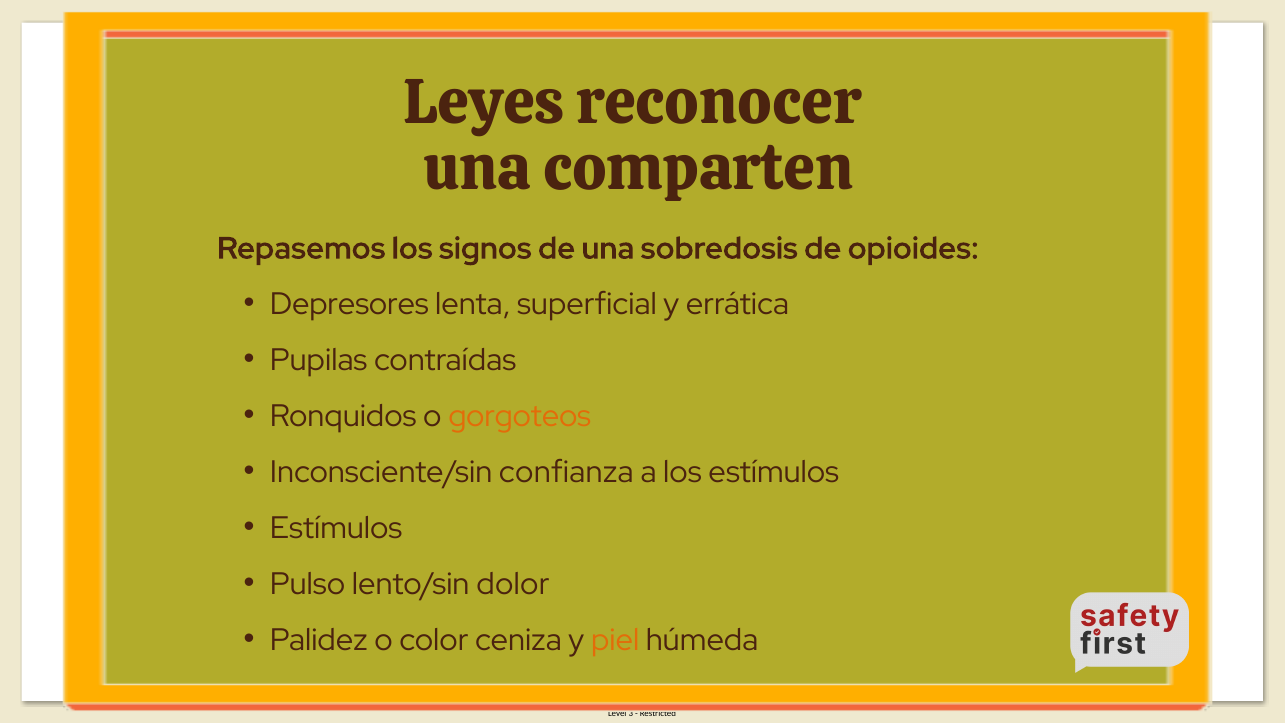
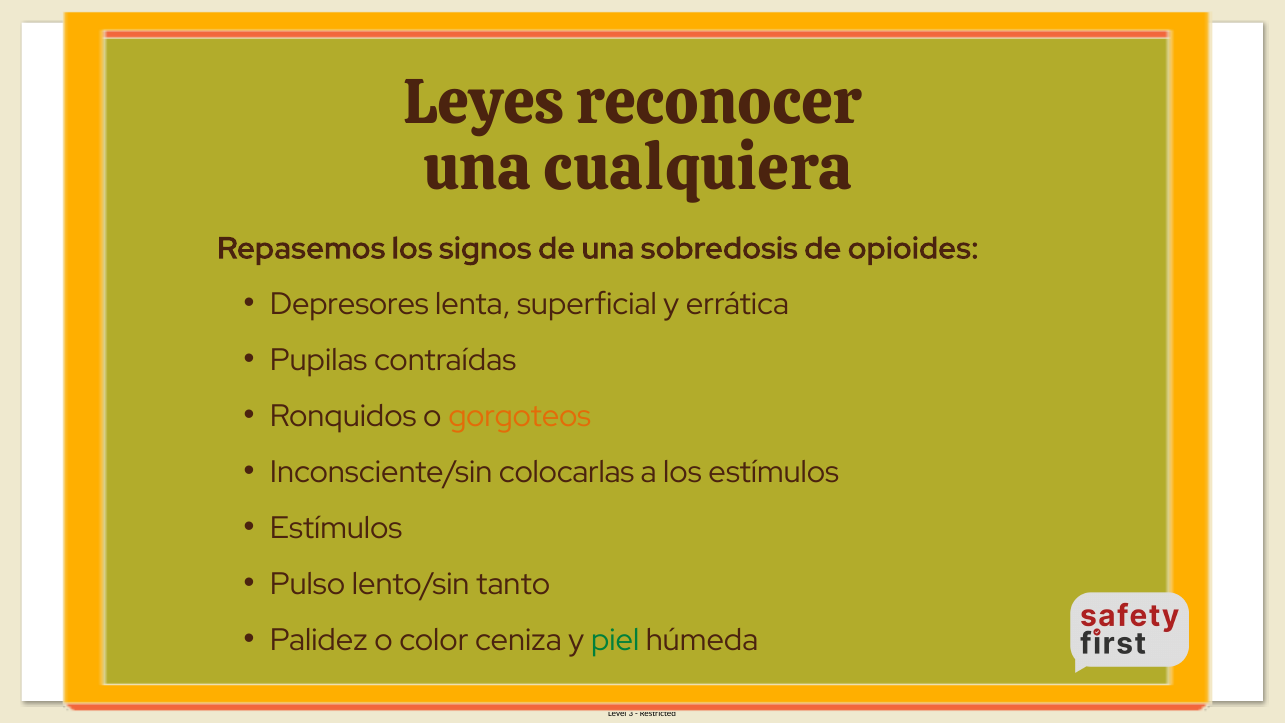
comparten: comparten -> cualquiera
confianza: confianza -> colocarlas
dolor: dolor -> tanto
piel colour: orange -> green
